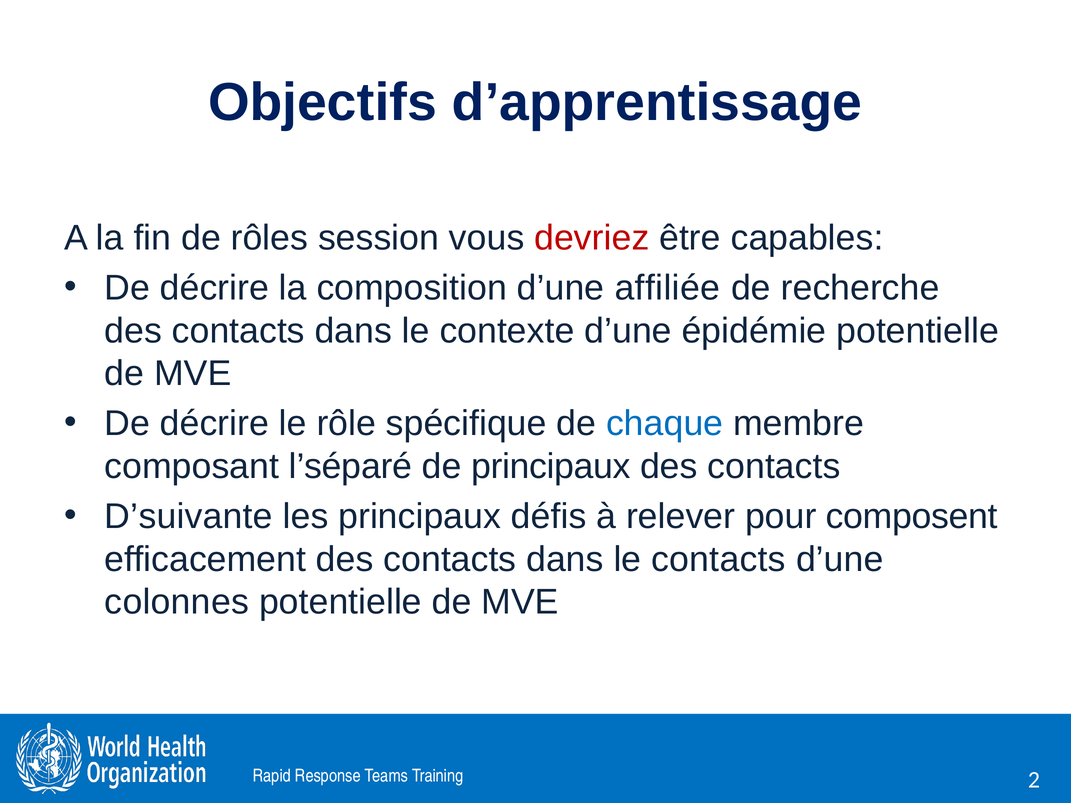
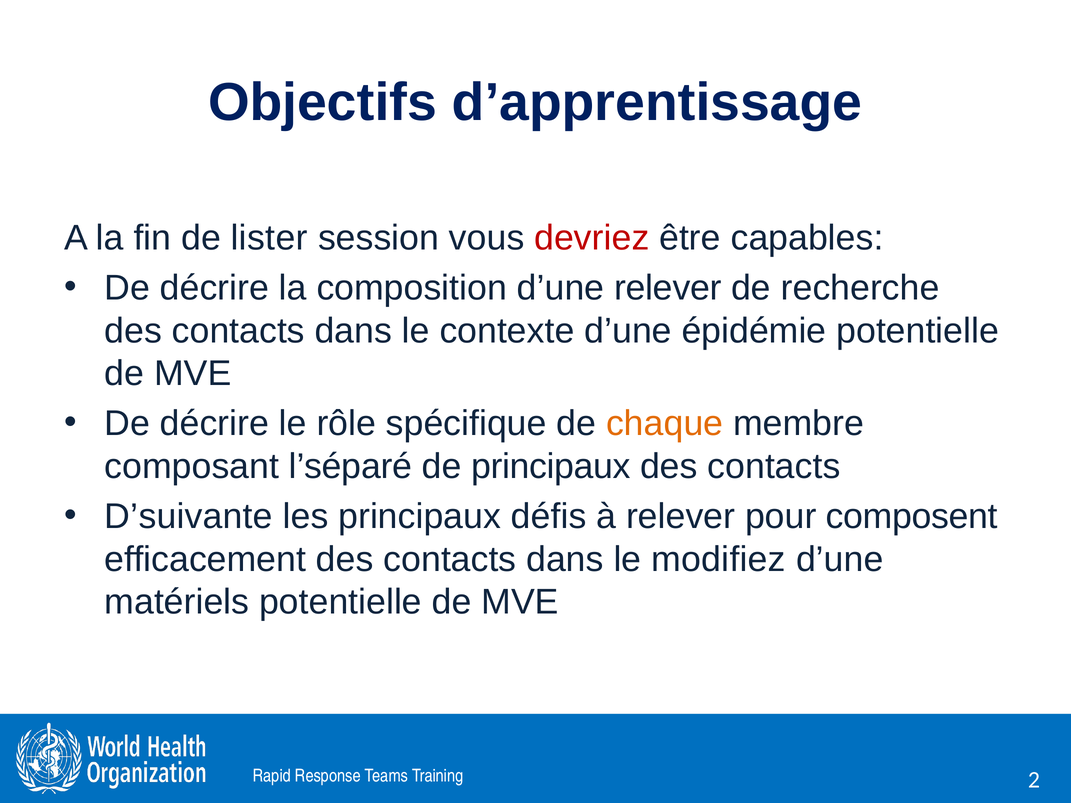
rôles: rôles -> lister
d’une affiliée: affiliée -> relever
chaque colour: blue -> orange
le contacts: contacts -> modifiez
colonnes: colonnes -> matériels
